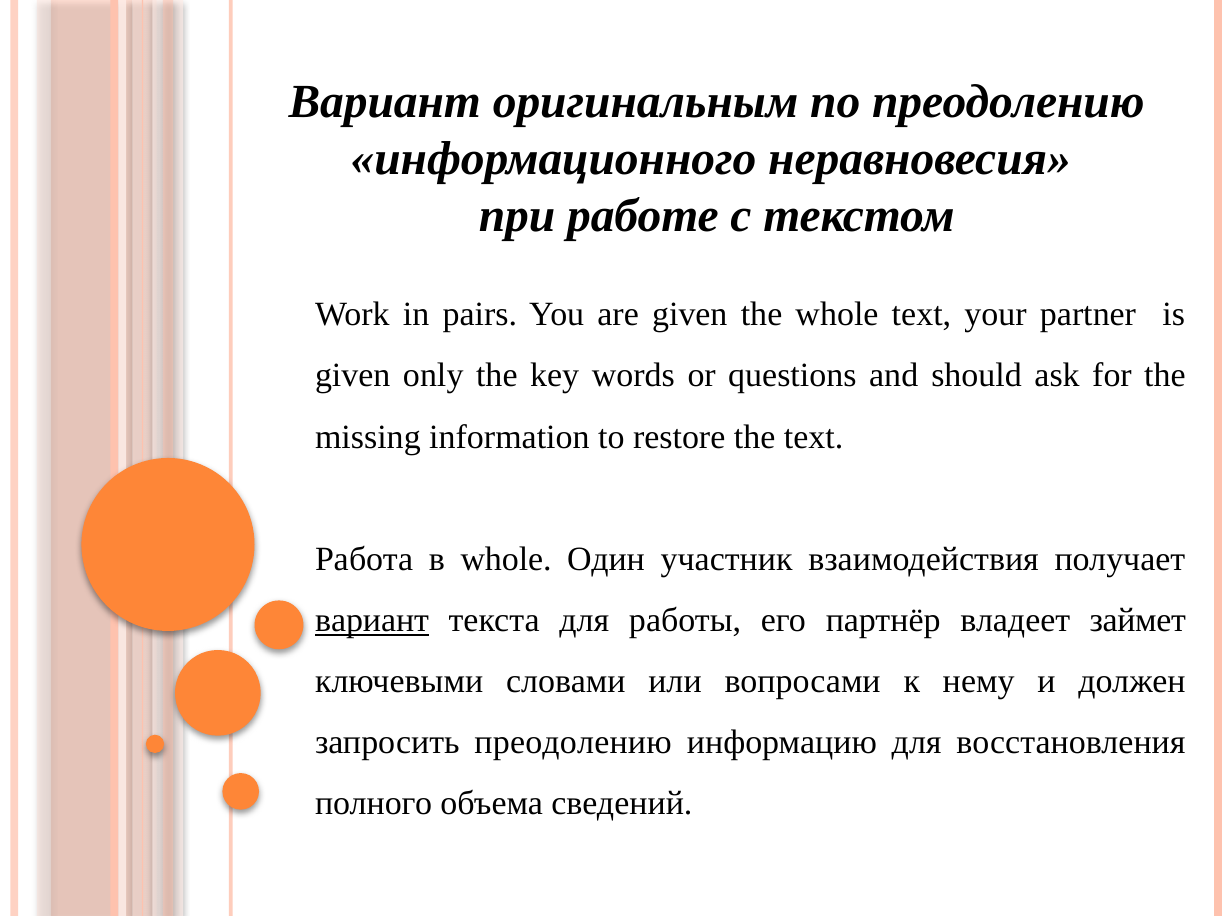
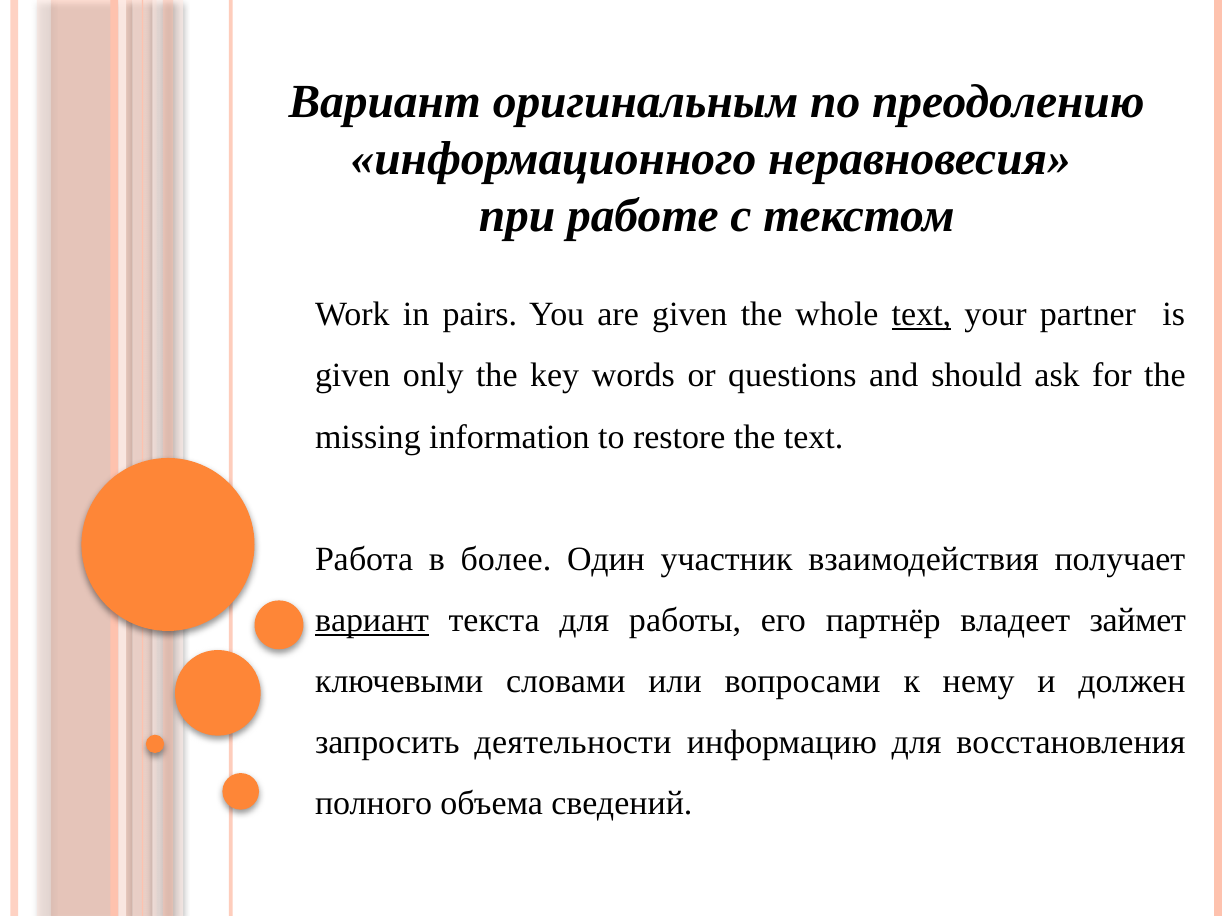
text at (921, 315) underline: none -> present
в whole: whole -> более
запросить преодолению: преодолению -> деятельности
